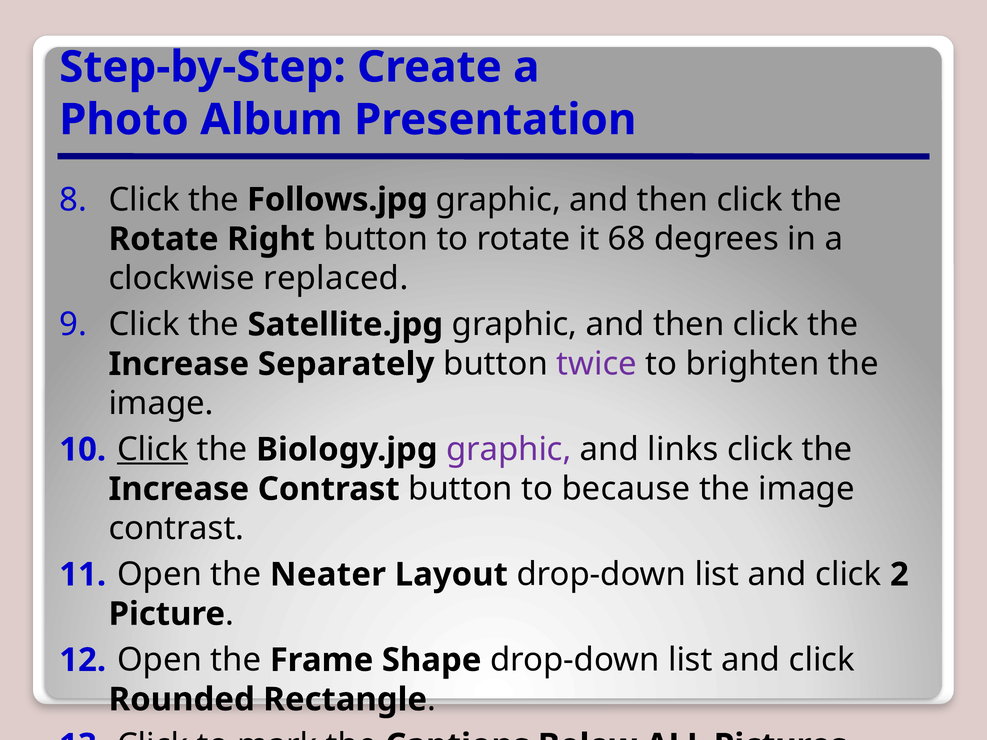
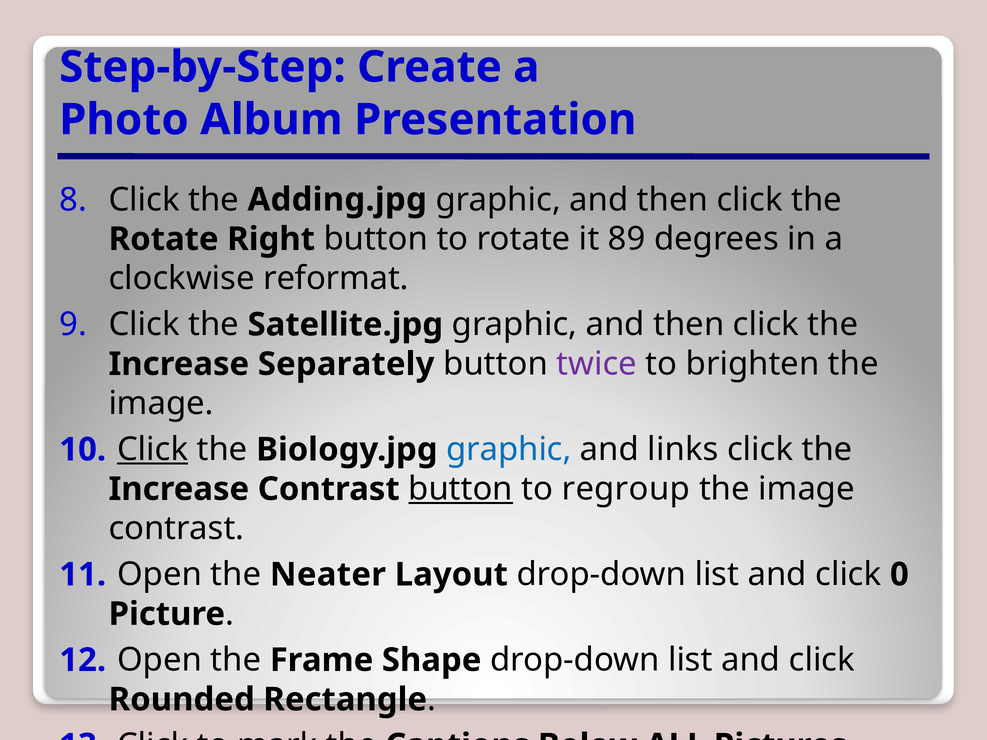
Follows.jpg: Follows.jpg -> Adding.jpg
68: 68 -> 89
replaced: replaced -> reformat
graphic at (509, 450) colour: purple -> blue
button at (461, 489) underline: none -> present
because: because -> regroup
2: 2 -> 0
